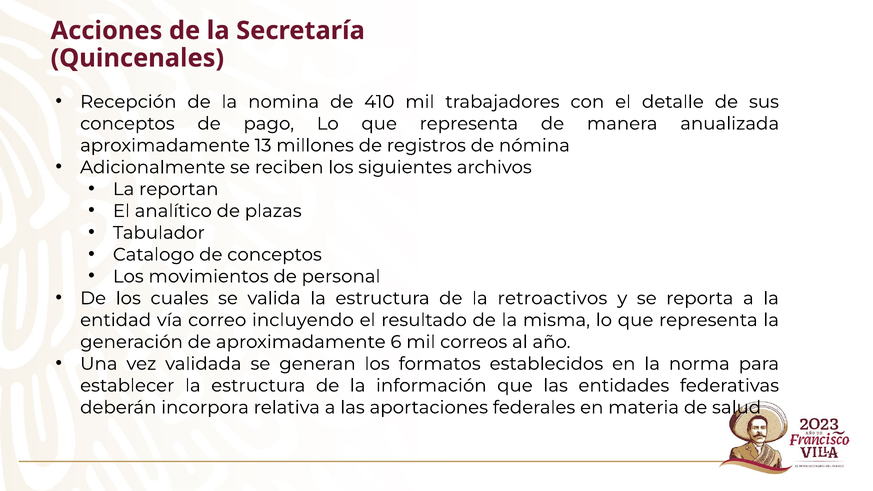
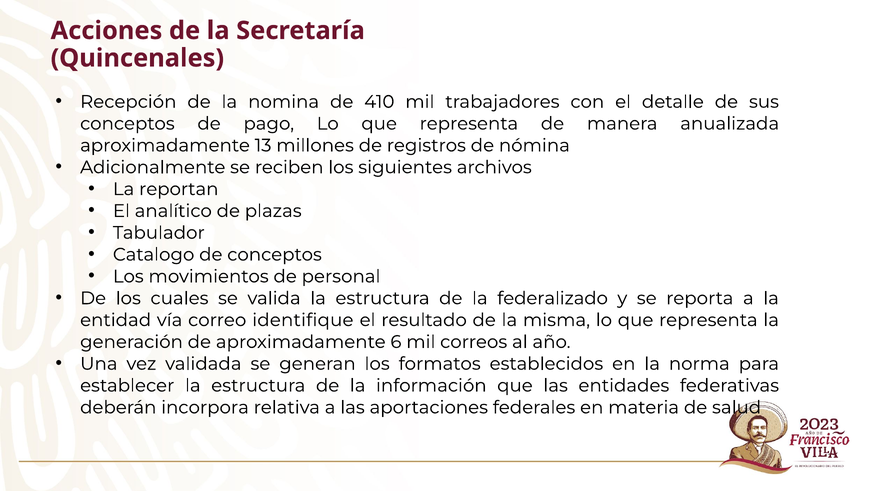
retroactivos: retroactivos -> federalizado
incluyendo: incluyendo -> identifique
